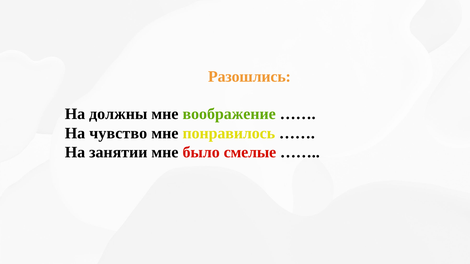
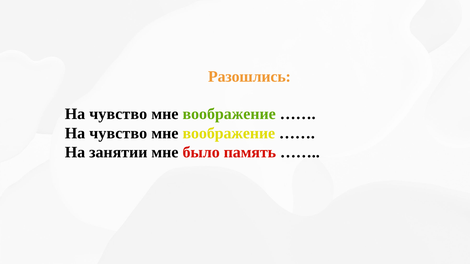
должны at (118, 114): должны -> чувство
понравилось at (229, 133): понравилось -> воображение
смелые: смелые -> память
